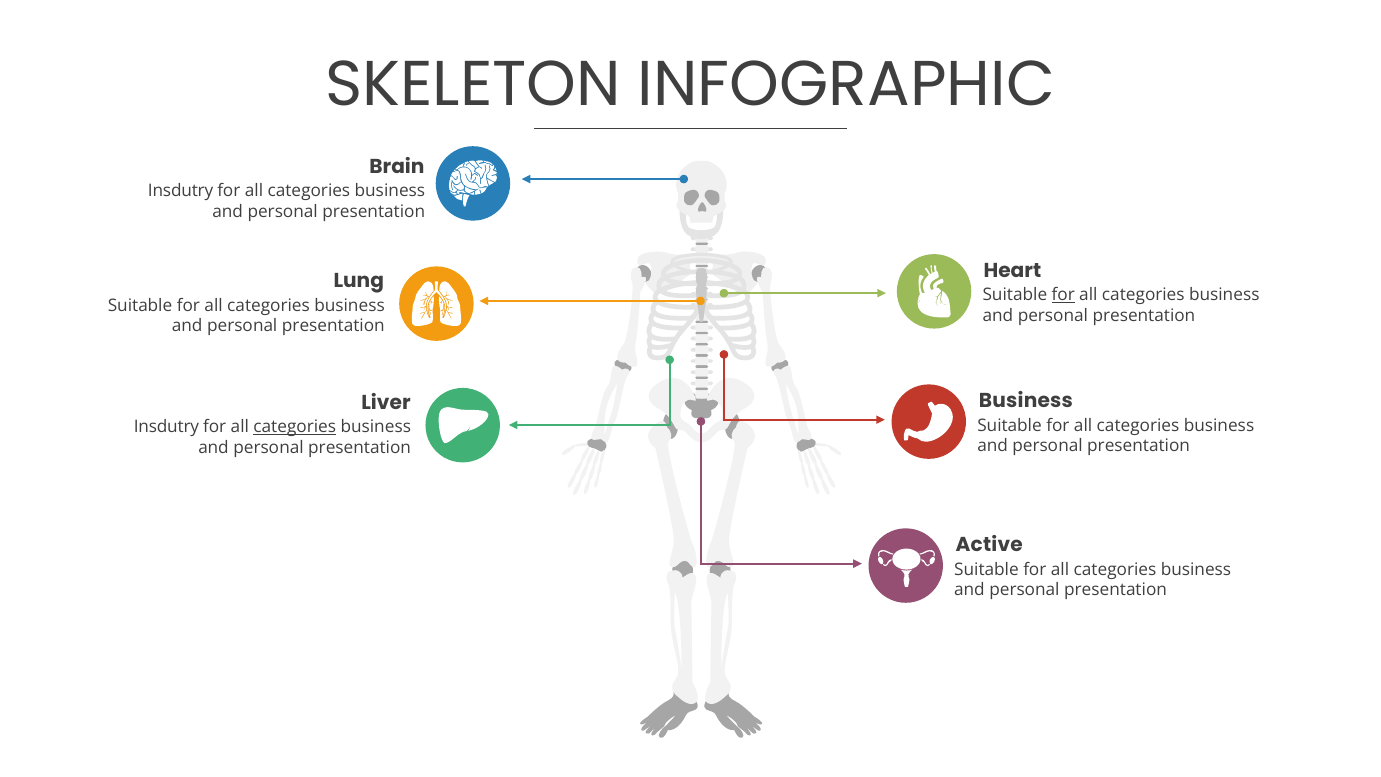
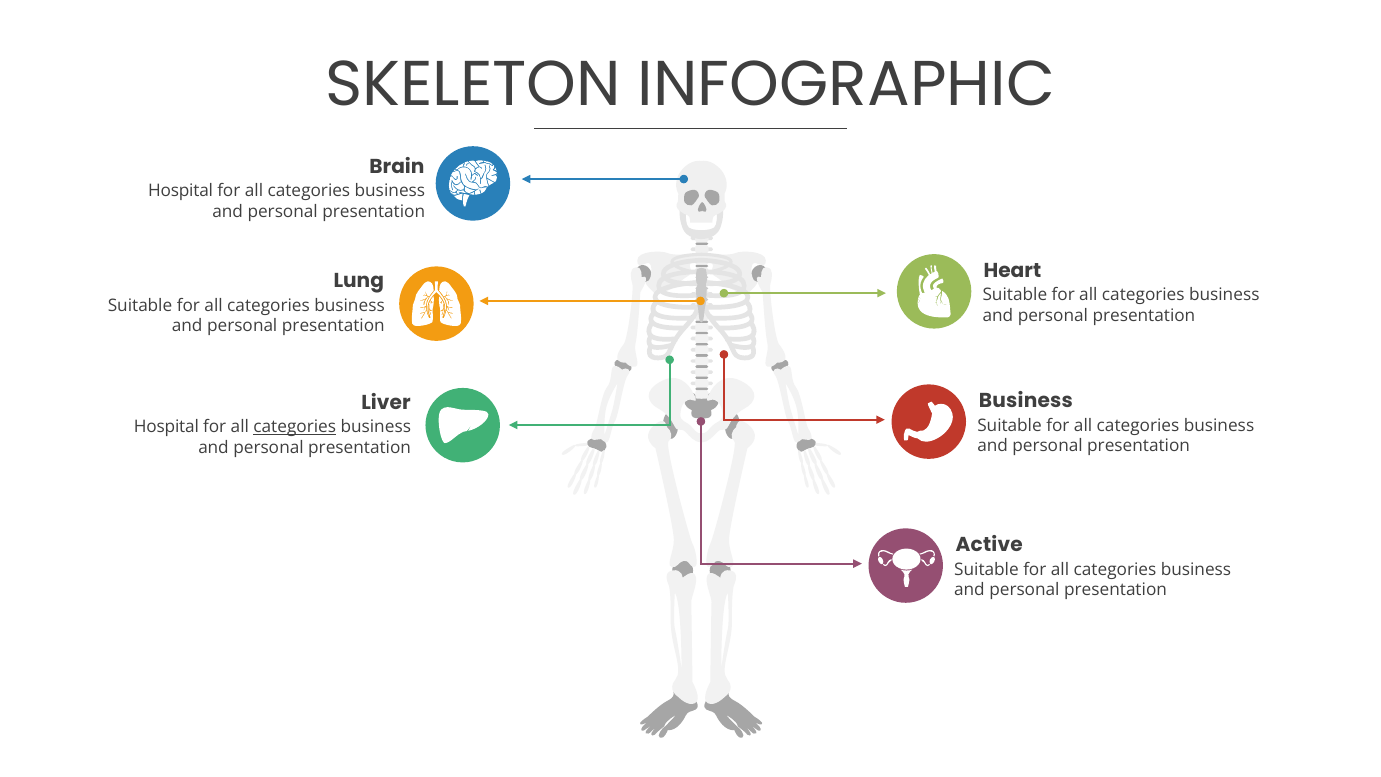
Insdutry at (181, 191): Insdutry -> Hospital
for at (1063, 295) underline: present -> none
Insdutry at (166, 427): Insdutry -> Hospital
